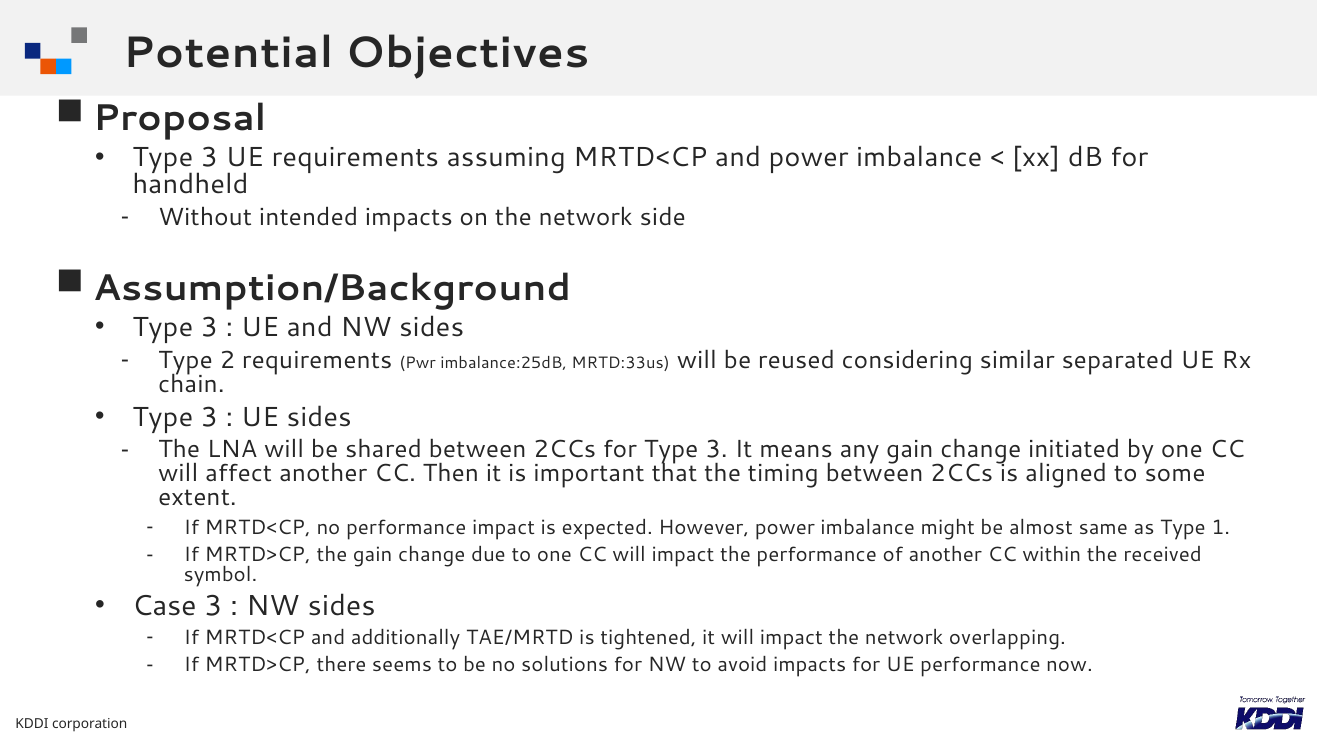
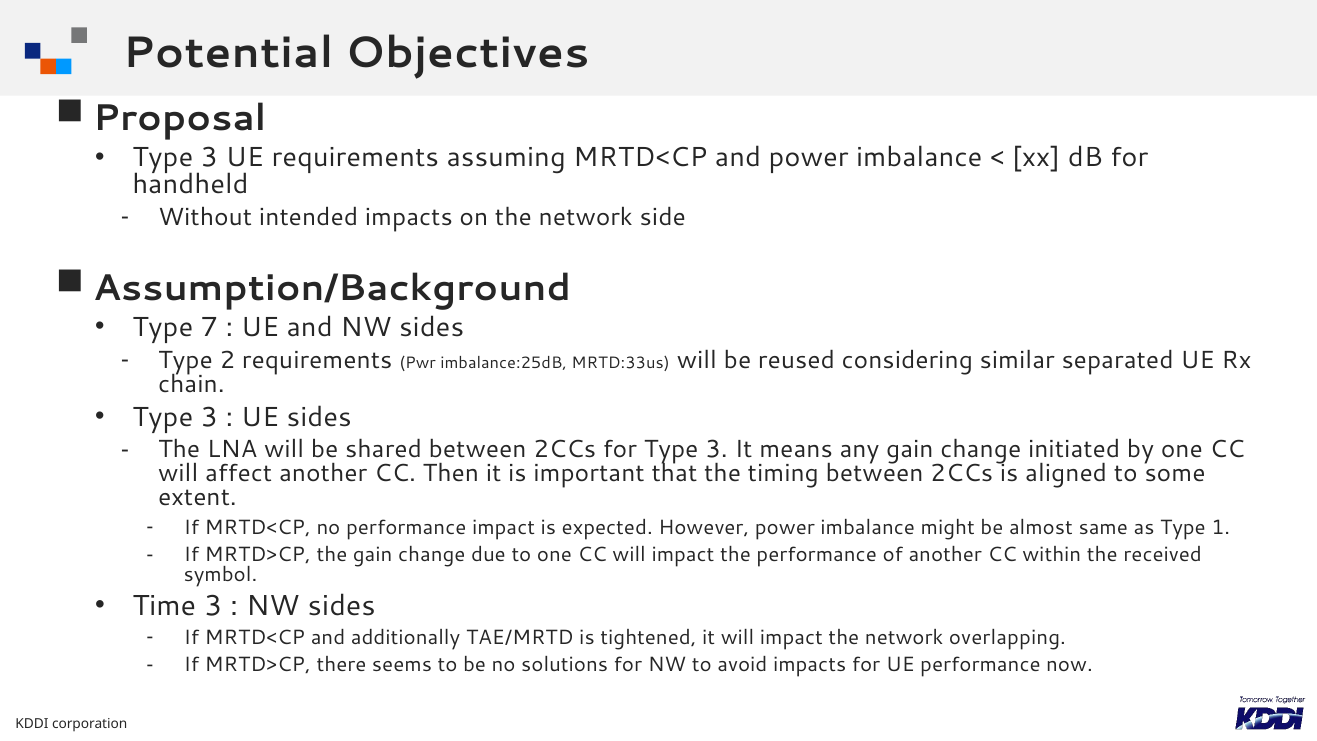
3 at (209, 327): 3 -> 7
Case: Case -> Time
